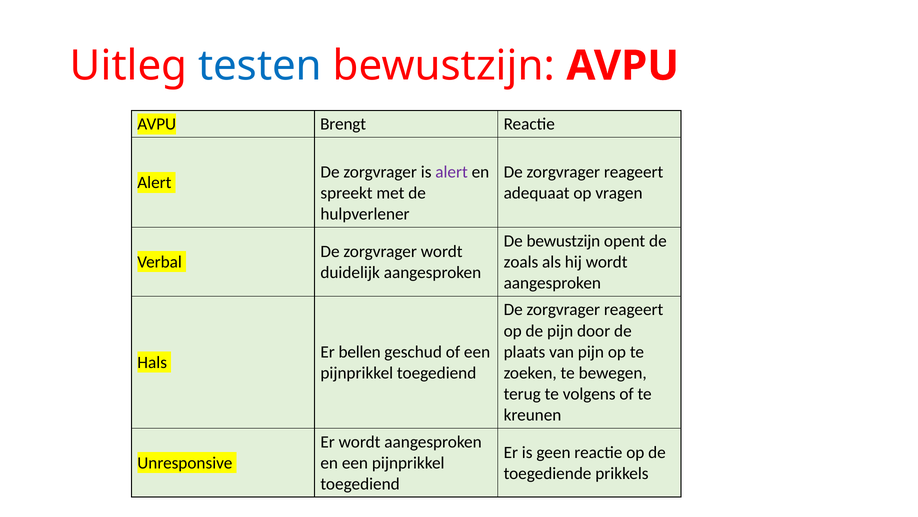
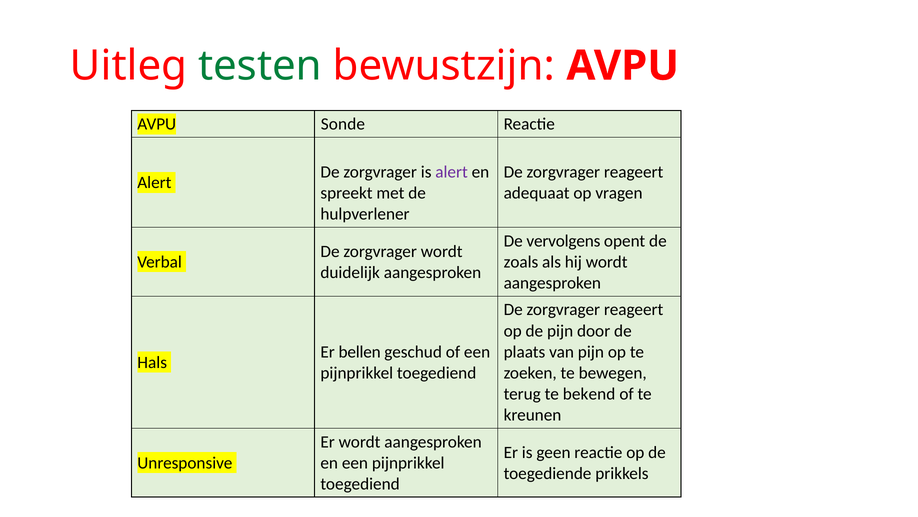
testen colour: blue -> green
Brengt: Brengt -> Sonde
De bewustzijn: bewustzijn -> vervolgens
volgens: volgens -> bekend
